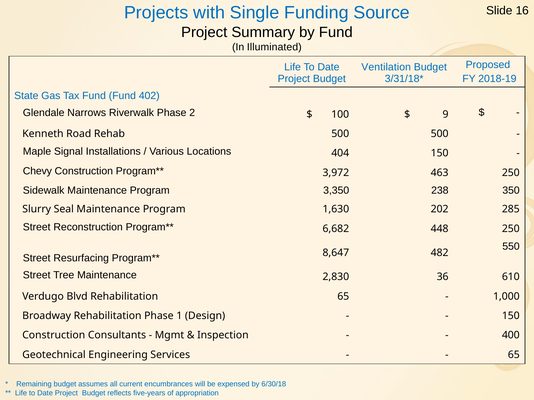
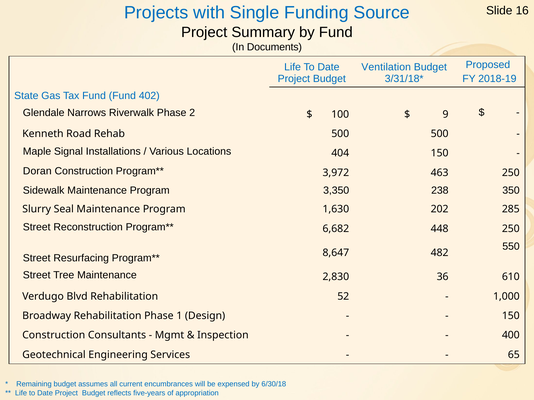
Illuminated: Illuminated -> Documents
Chevy: Chevy -> Doran
Rehabilitation 65: 65 -> 52
